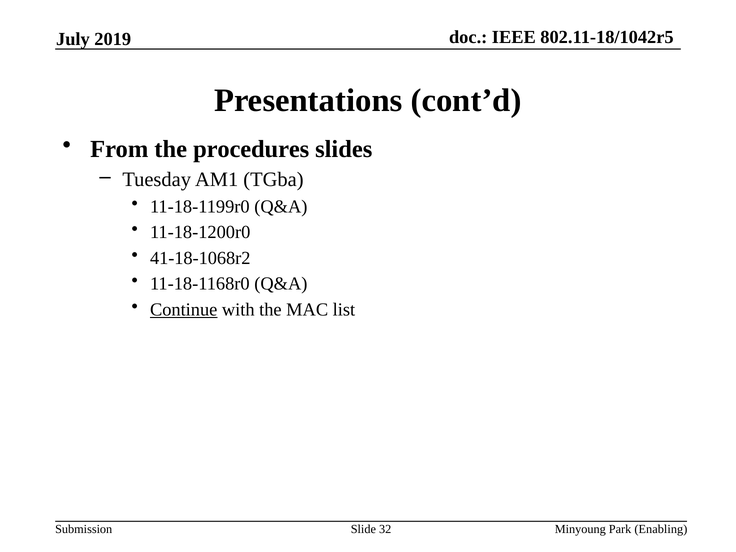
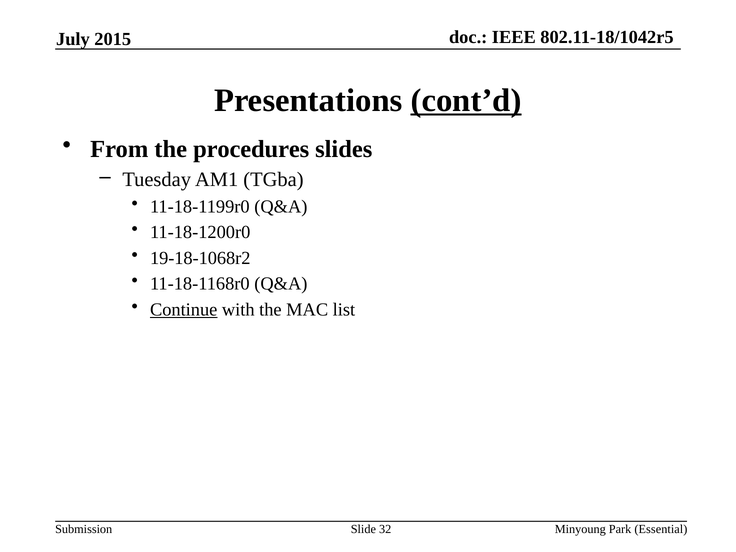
2019: 2019 -> 2015
cont’d underline: none -> present
41-18-1068r2: 41-18-1068r2 -> 19-18-1068r2
Enabling: Enabling -> Essential
